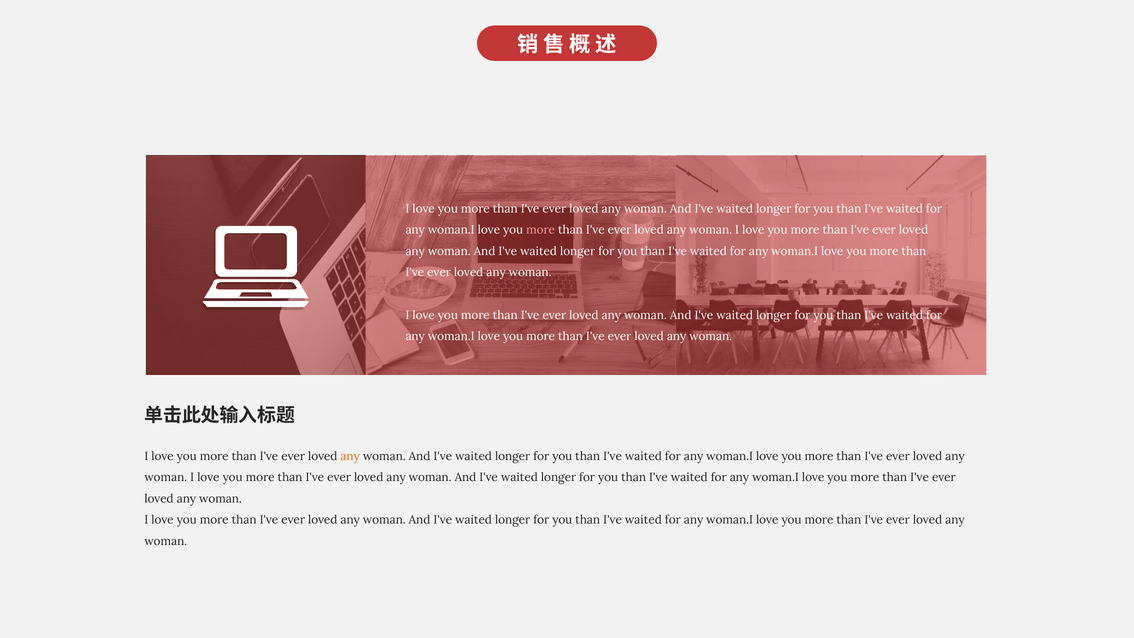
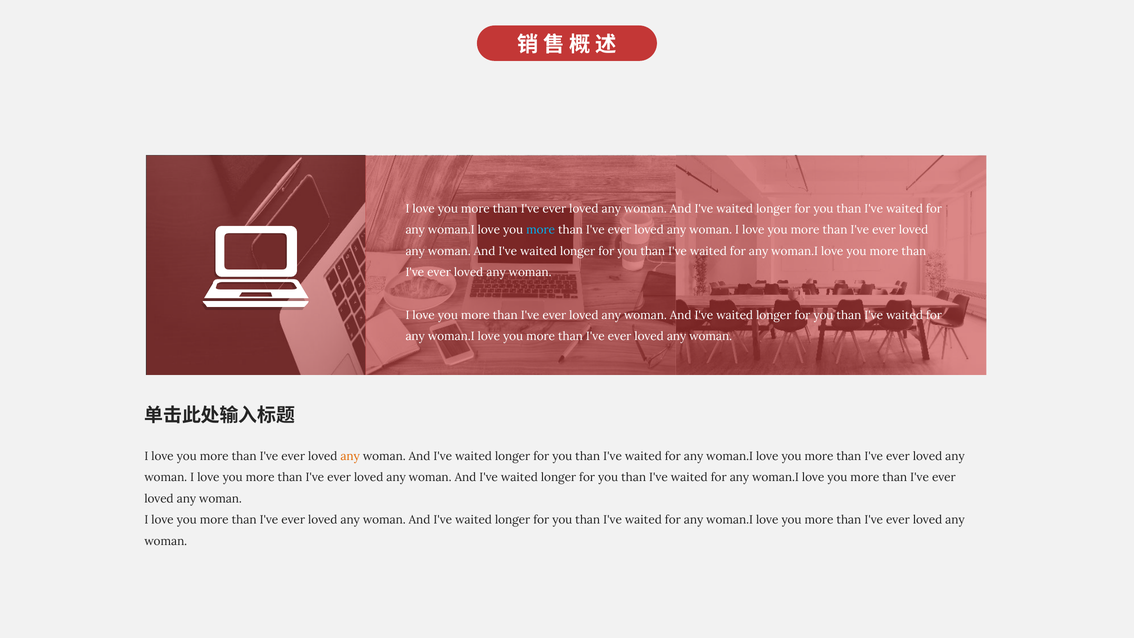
more at (541, 230) colour: pink -> light blue
